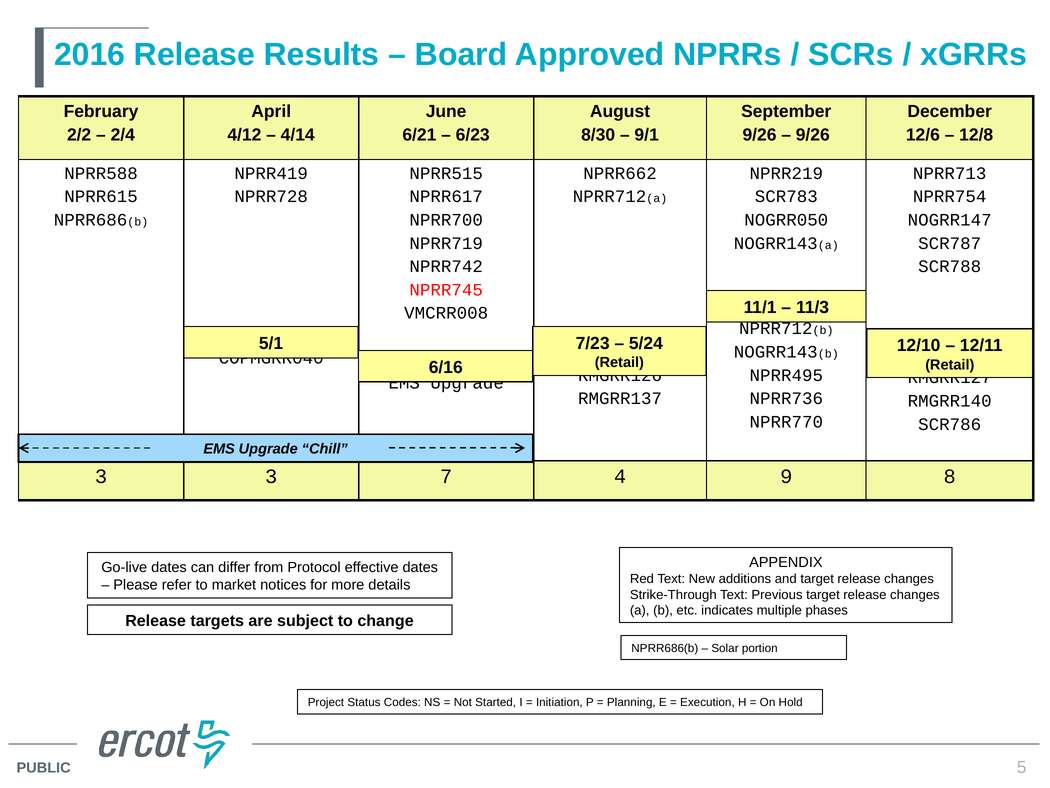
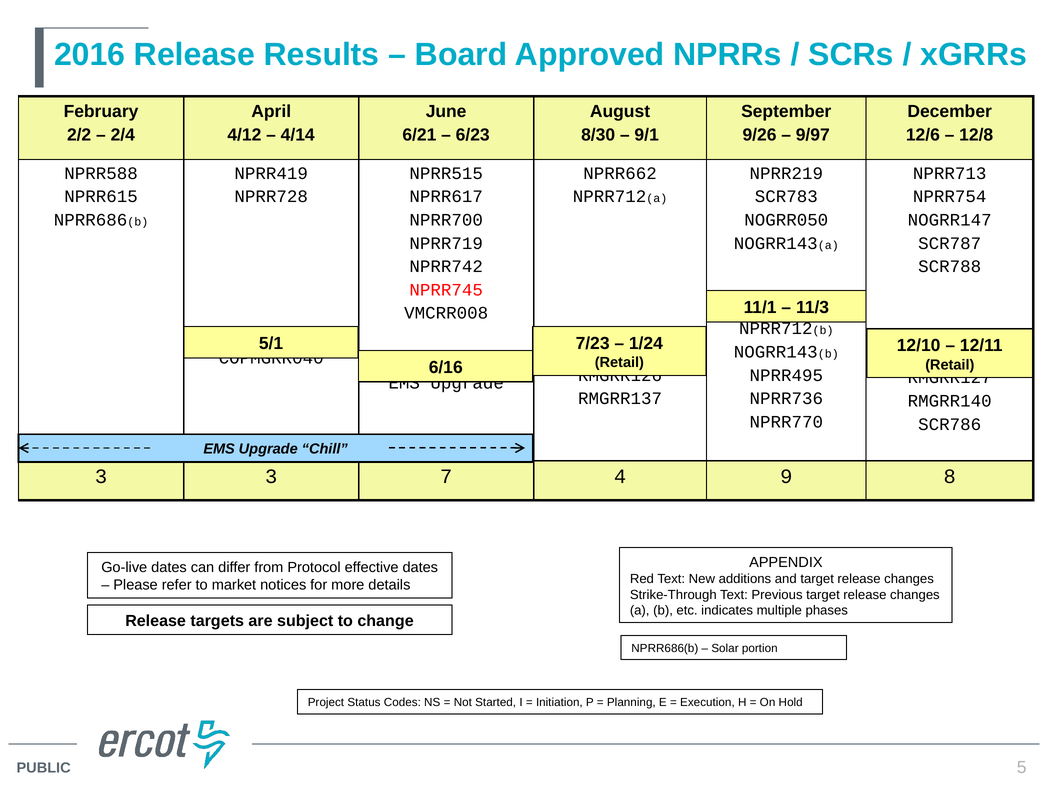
9/26 at (813, 135): 9/26 -> 9/97
5/24: 5/24 -> 1/24
